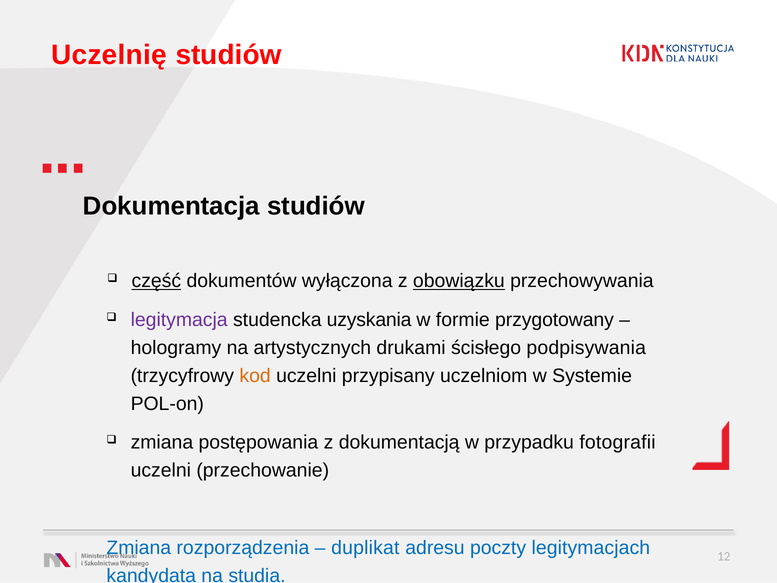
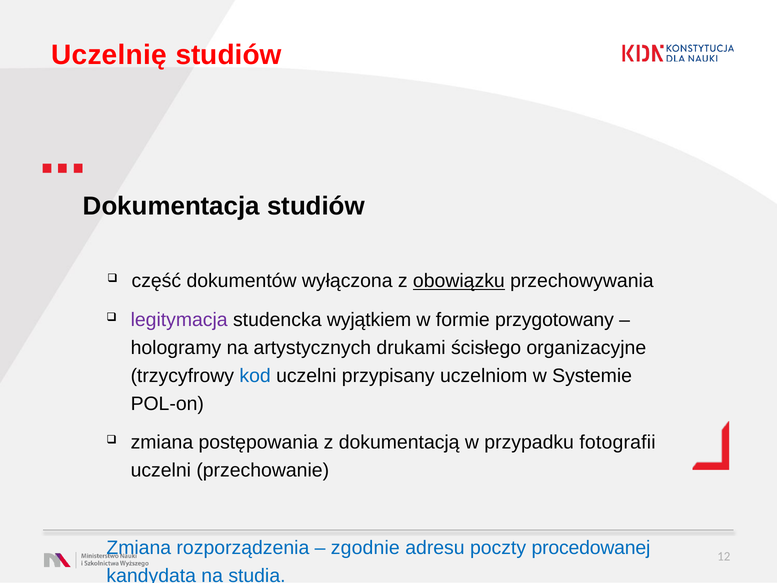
część underline: present -> none
uzyskania: uzyskania -> wyjątkiem
podpisywania: podpisywania -> organizacyjne
kod colour: orange -> blue
duplikat: duplikat -> zgodnie
legitymacjach: legitymacjach -> procedowanej
